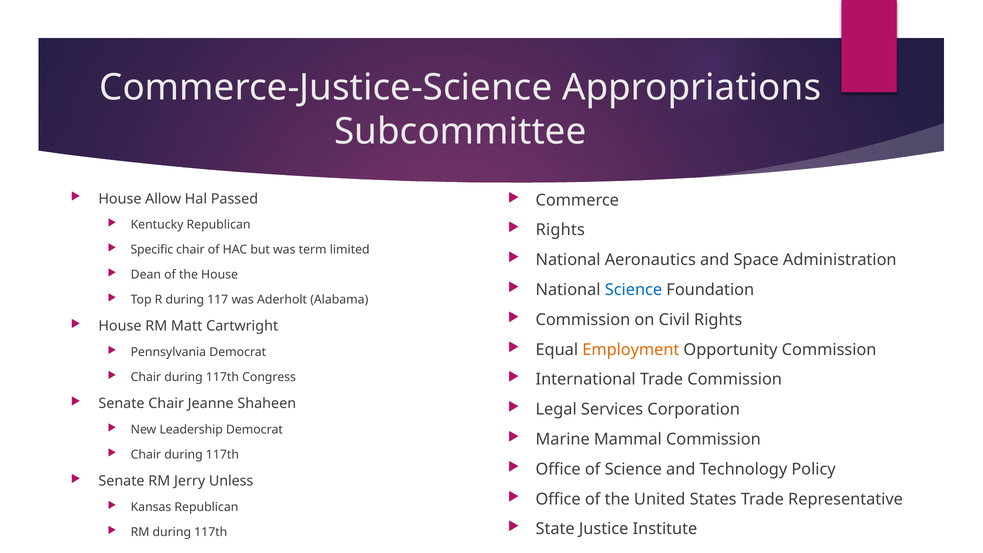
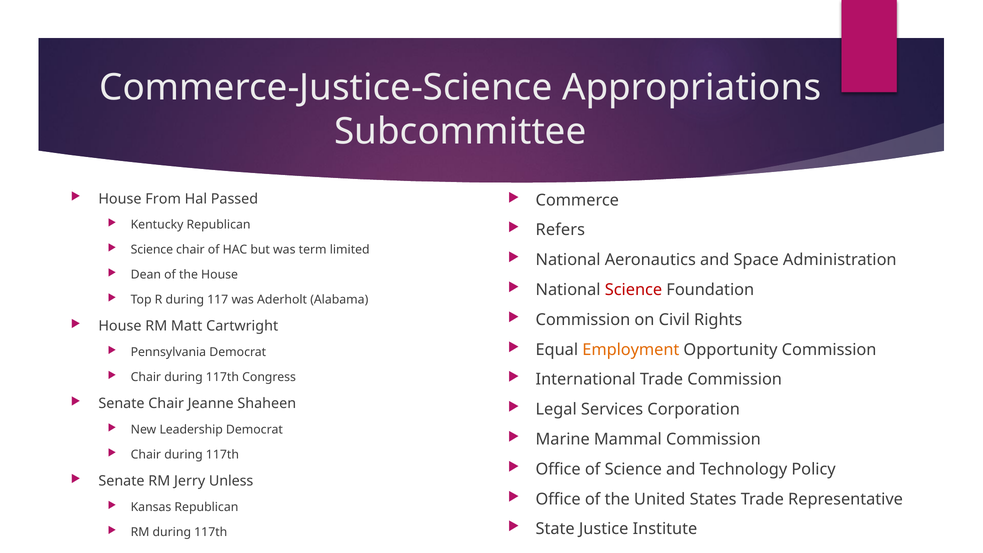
Allow: Allow -> From
Rights at (560, 230): Rights -> Refers
Specific at (152, 250): Specific -> Science
Science at (633, 290) colour: blue -> red
